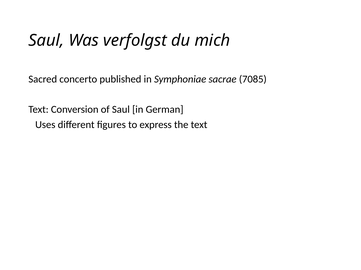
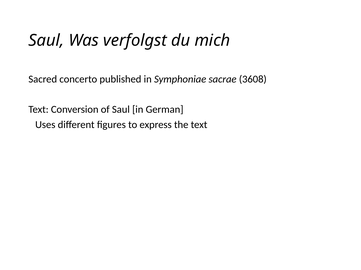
7085: 7085 -> 3608
